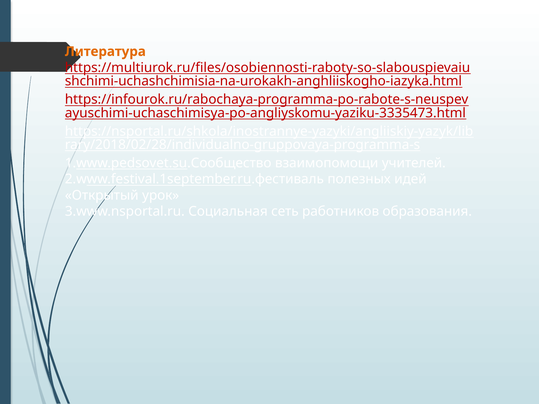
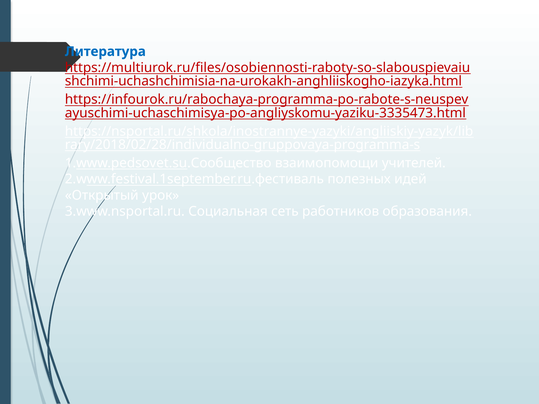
Литература colour: orange -> blue
